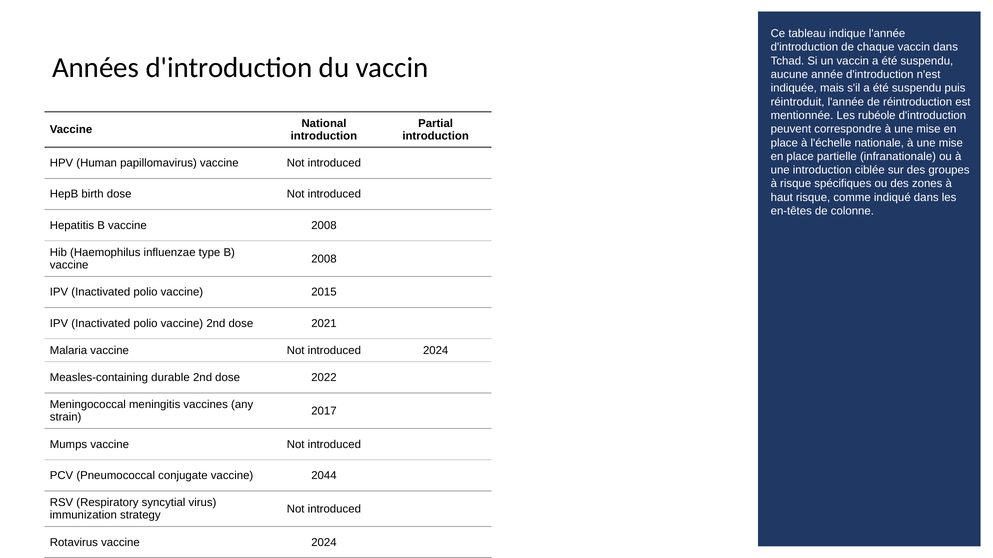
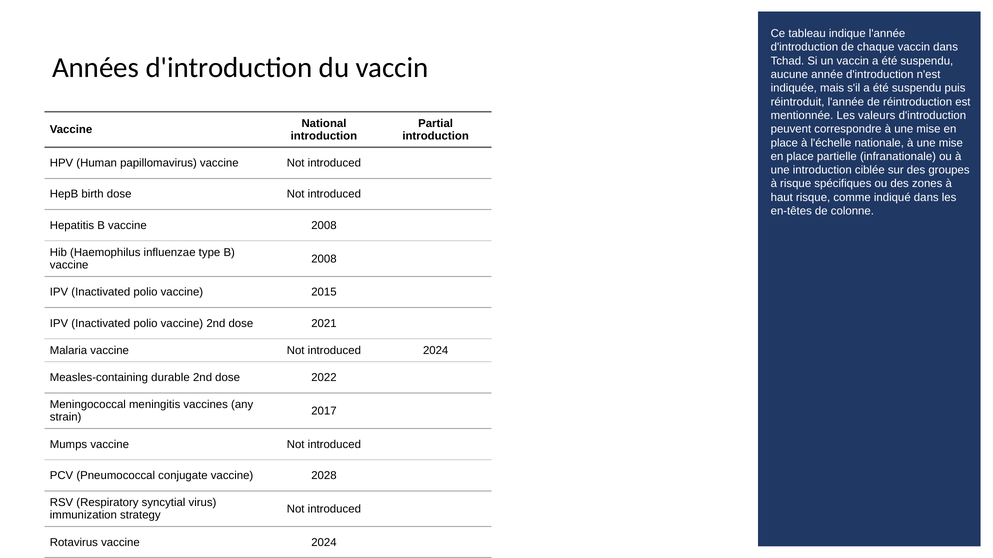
rubéole: rubéole -> valeurs
2044: 2044 -> 2028
